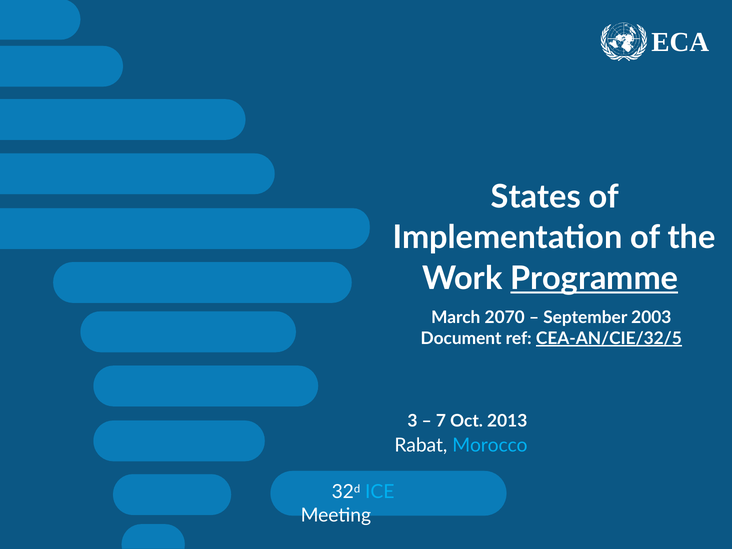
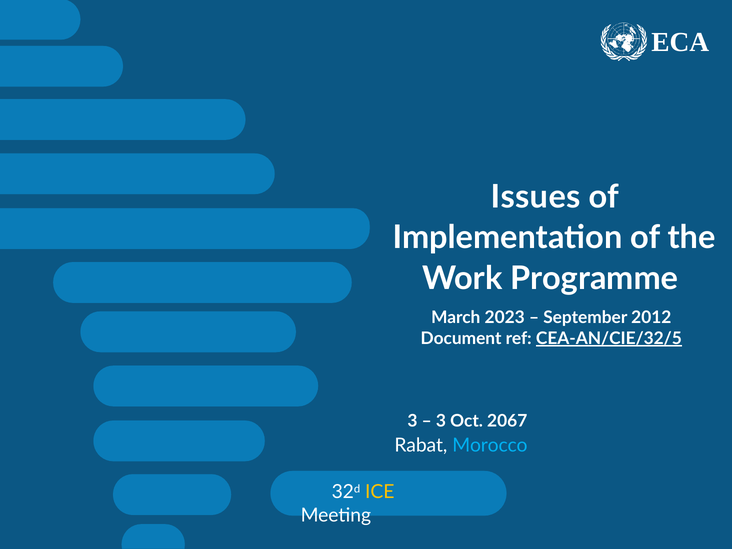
States: States -> Issues
Programme underline: present -> none
2070: 2070 -> 2023
2003: 2003 -> 2012
7 at (441, 421): 7 -> 3
2013: 2013 -> 2067
ICE colour: light blue -> yellow
